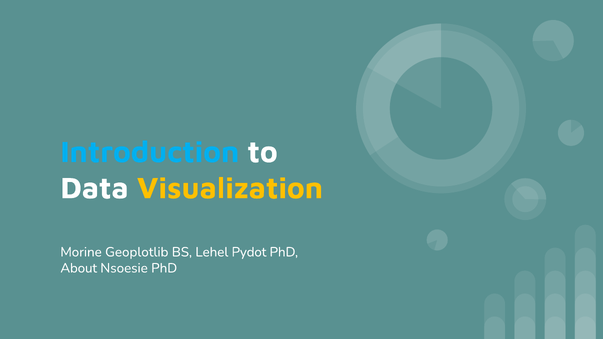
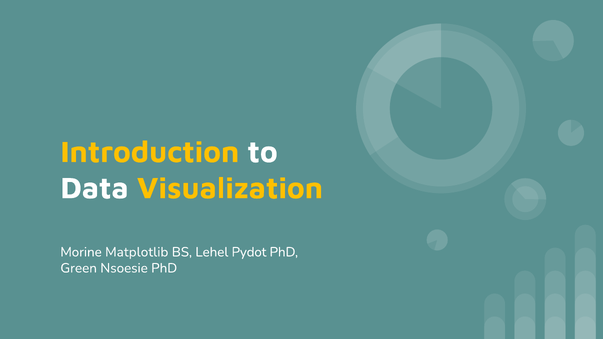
Introduction colour: light blue -> yellow
Geoplotlib: Geoplotlib -> Matplotlib
About: About -> Green
